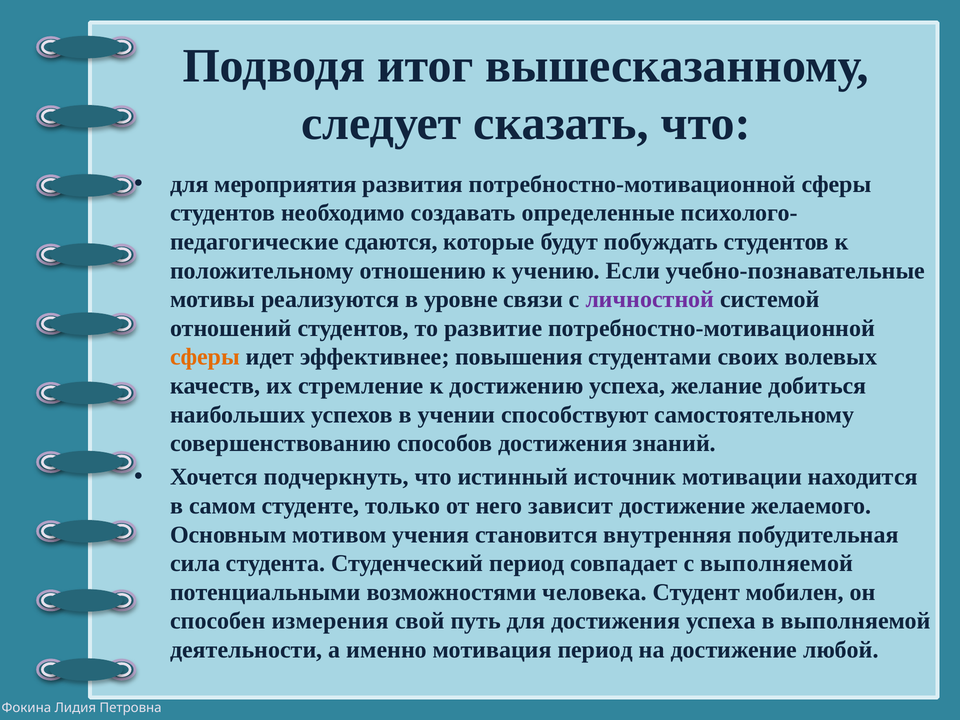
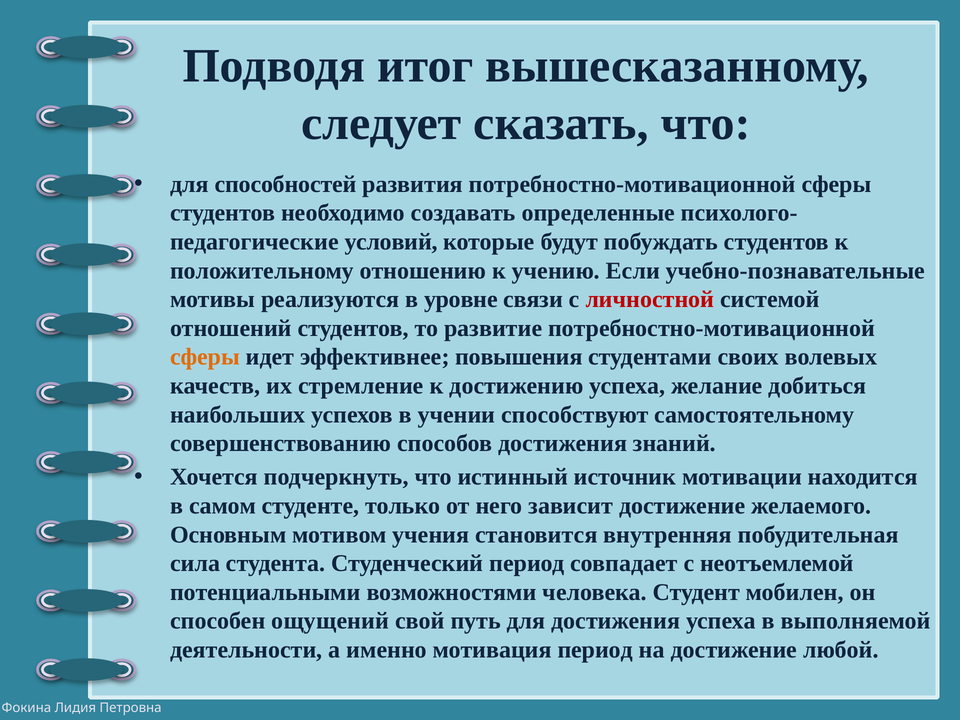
мероприятия: мероприятия -> способностей
сдаются: сдаются -> условий
личностной colour: purple -> red
с выполняемой: выполняемой -> неотъемлемой
измерения: измерения -> ощущений
